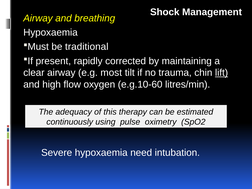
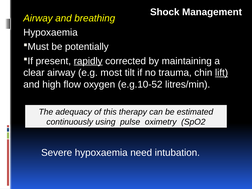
traditional: traditional -> potentially
rapidly underline: none -> present
e.g.10-60: e.g.10-60 -> e.g.10-52
